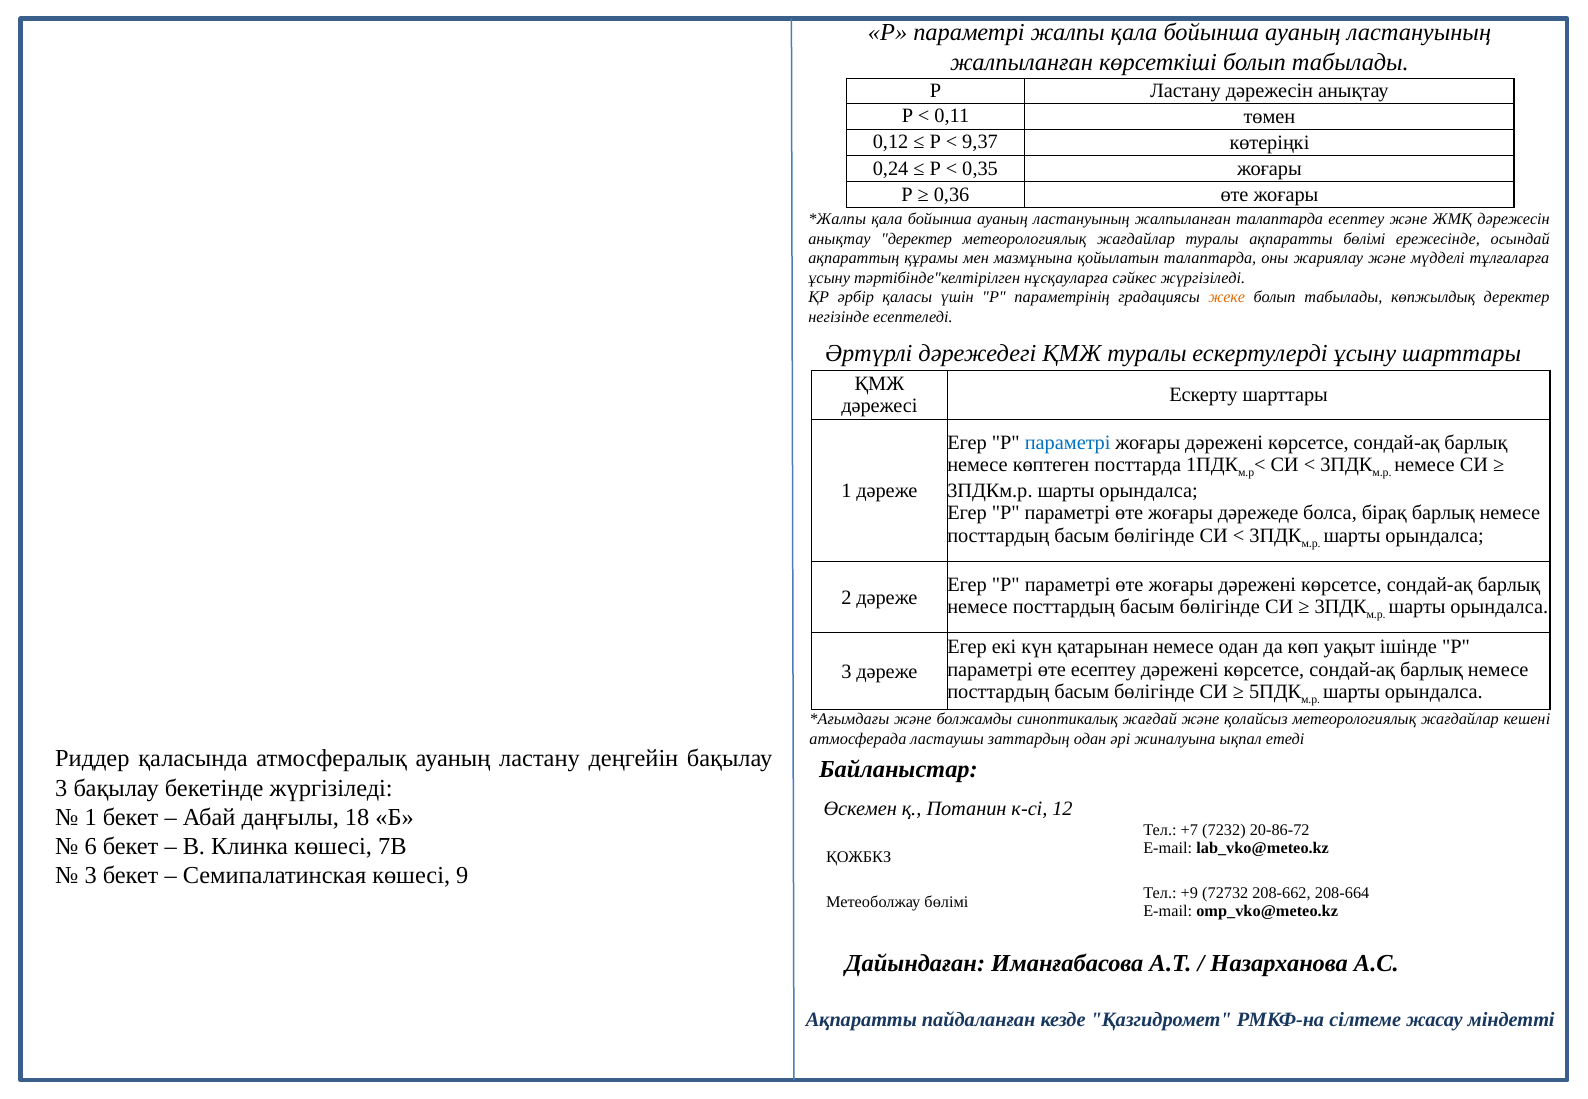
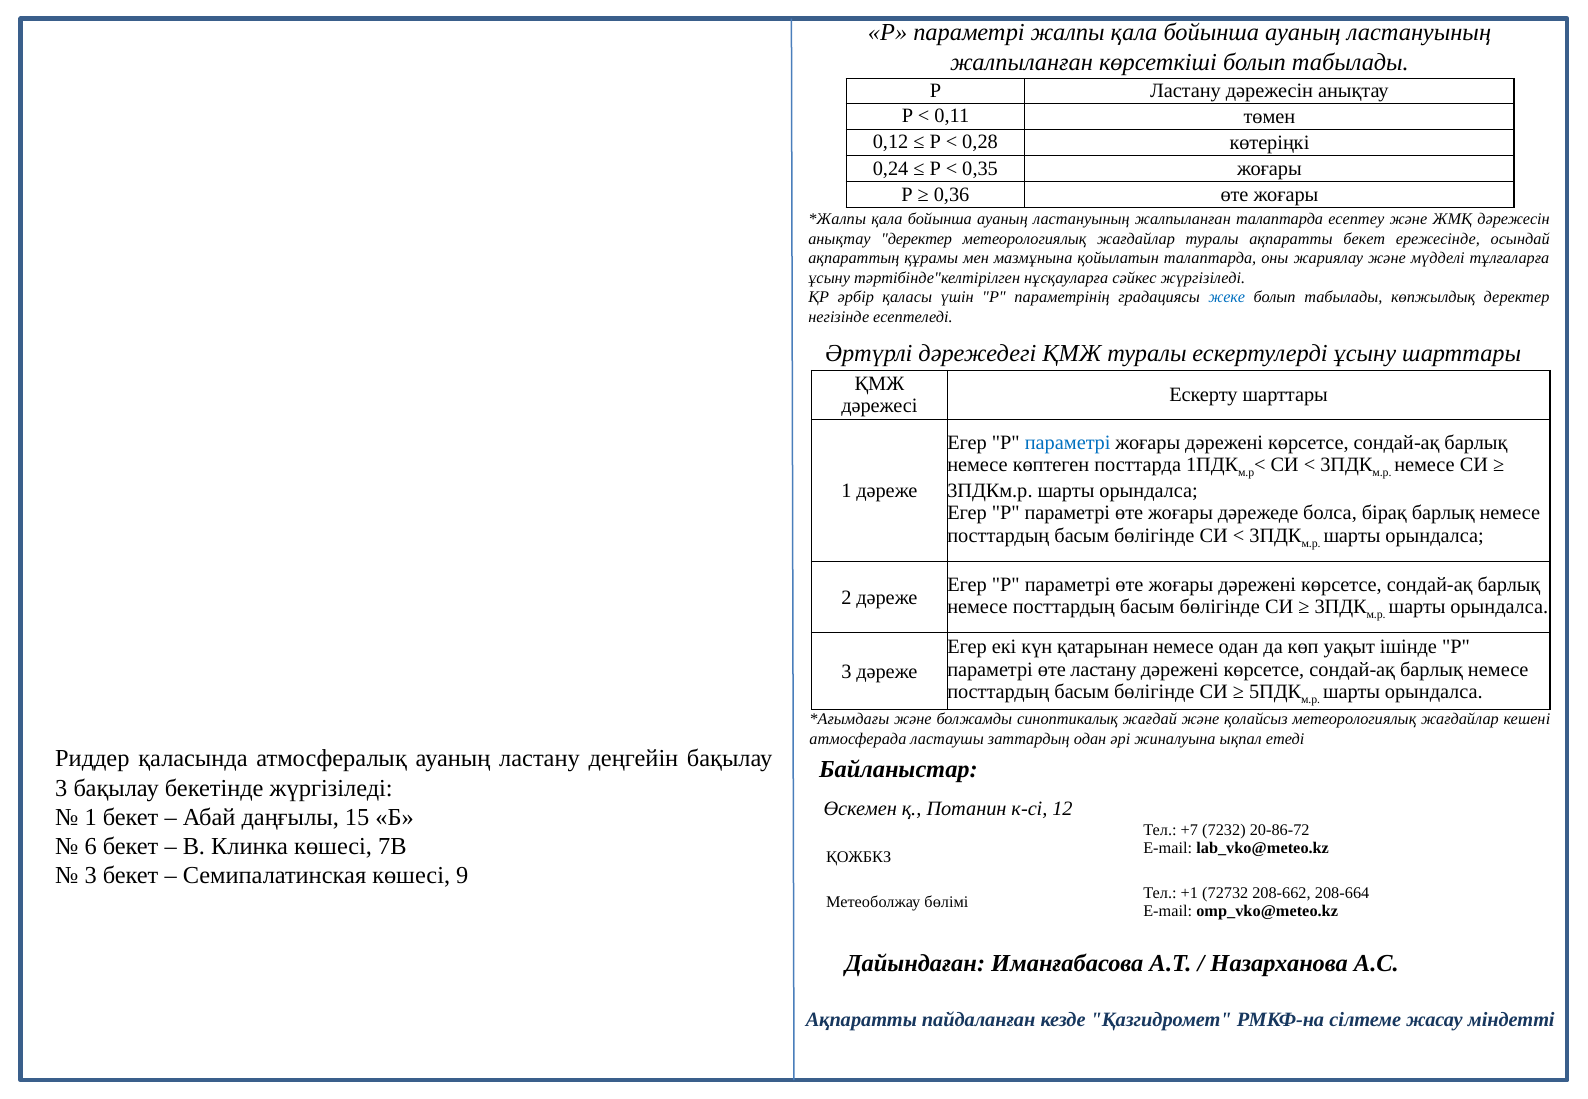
9,37: 9,37 -> 0,28
ақпаратты бөлімі: бөлімі -> бекет
жеке colour: orange -> blue
өте есептеу: есептеу -> ластану
18: 18 -> 15
+9: +9 -> +1
